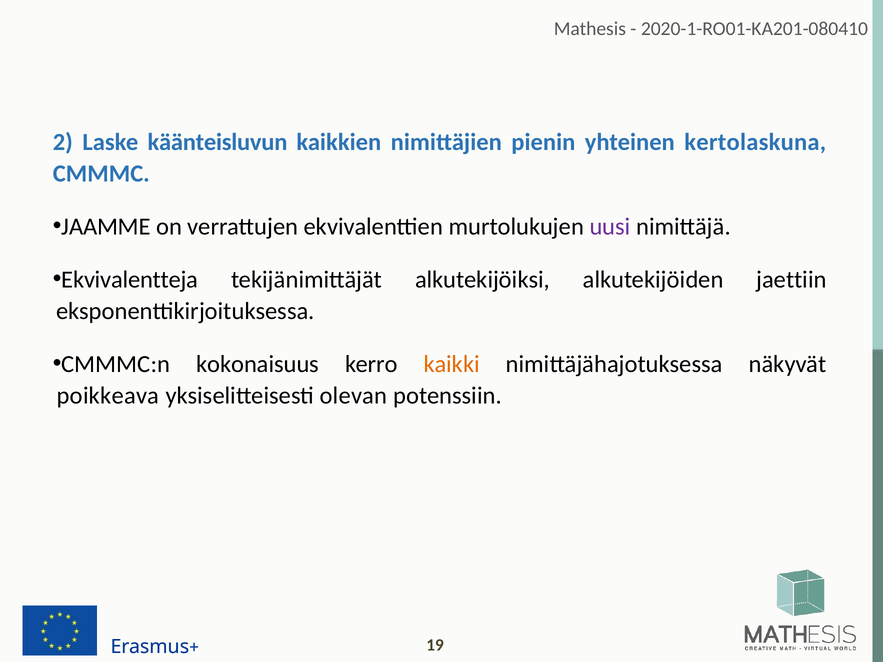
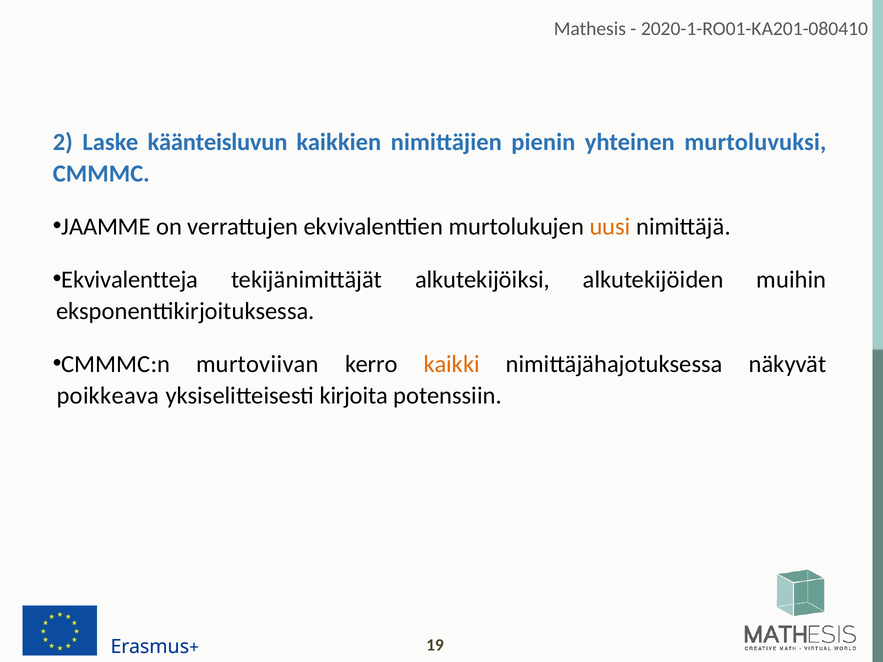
kertolaskuna: kertolaskuna -> murtoluvuksi
uusi colour: purple -> orange
jaettiin: jaettiin -> muihin
kokonaisuus: kokonaisuus -> murtoviivan
olevan: olevan -> kirjoita
